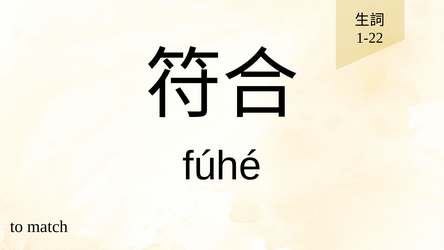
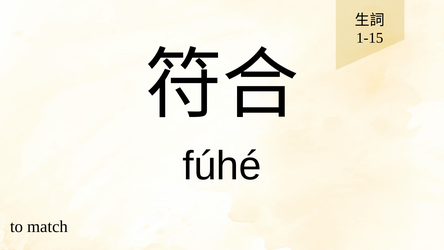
1-22: 1-22 -> 1-15
